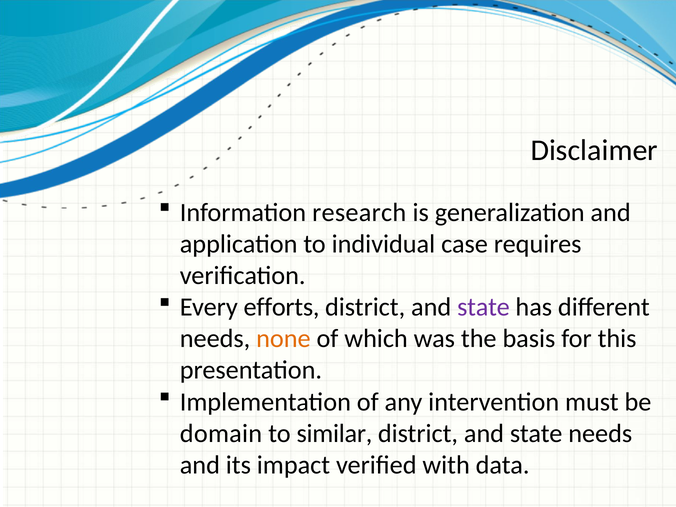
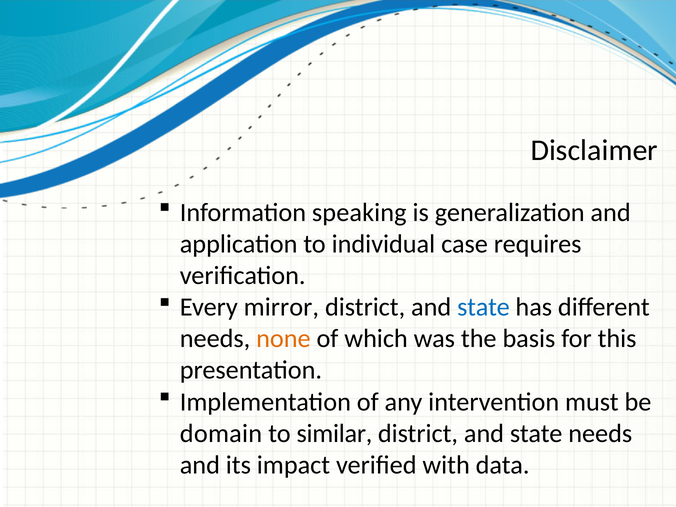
research: research -> speaking
efforts: efforts -> mirror
state at (483, 307) colour: purple -> blue
